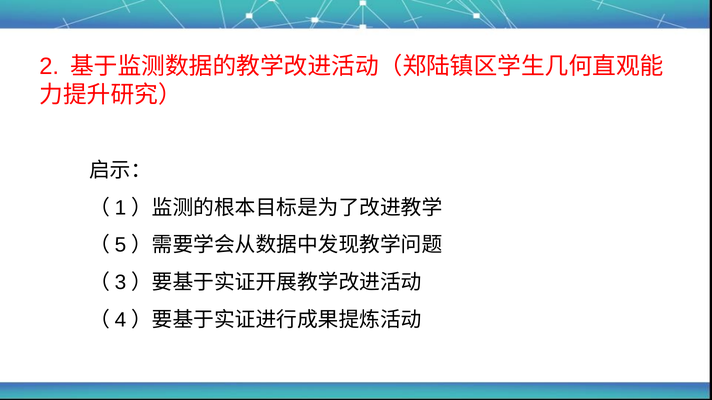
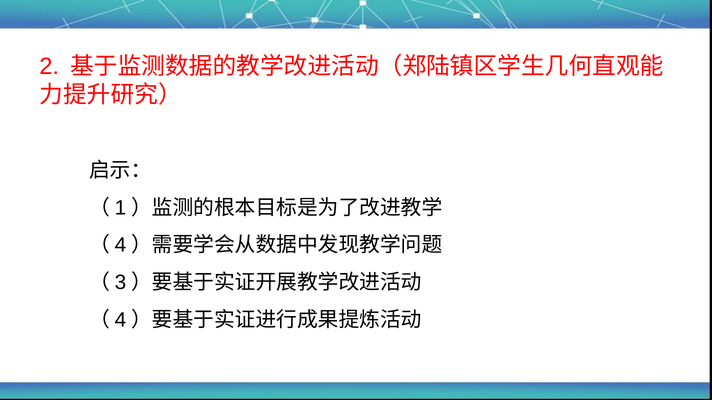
5 at (121, 245): 5 -> 4
